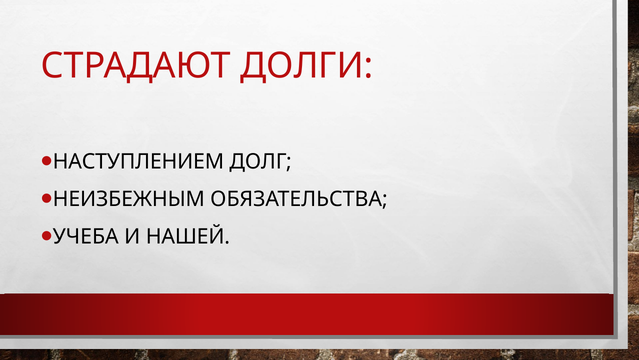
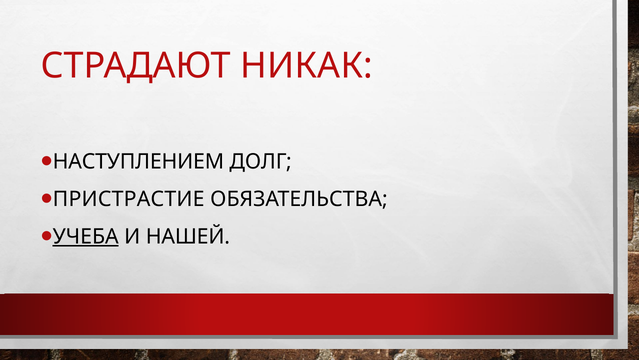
ДОЛГИ: ДОЛГИ -> НИКАК
НЕИЗБЕЖНЫМ: НЕИЗБЕЖНЫМ -> ПРИСТРАСТИЕ
УЧЕБА underline: none -> present
